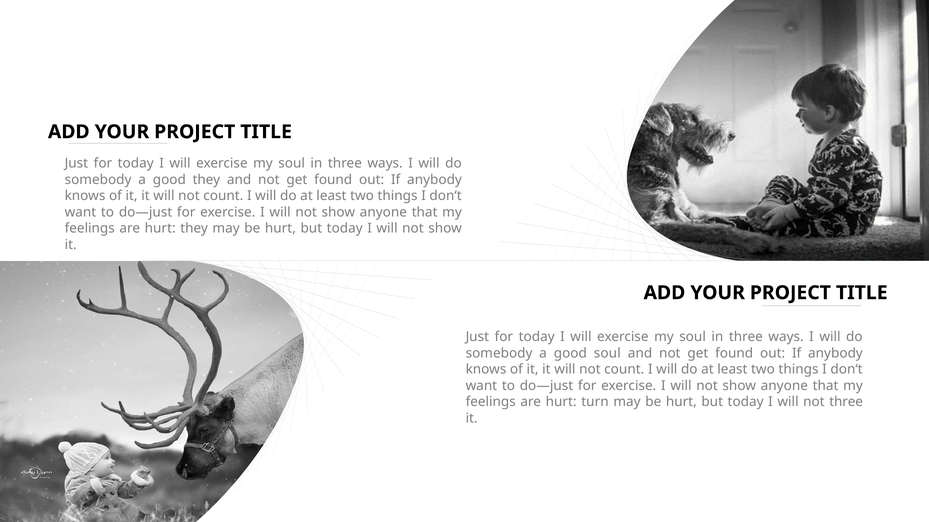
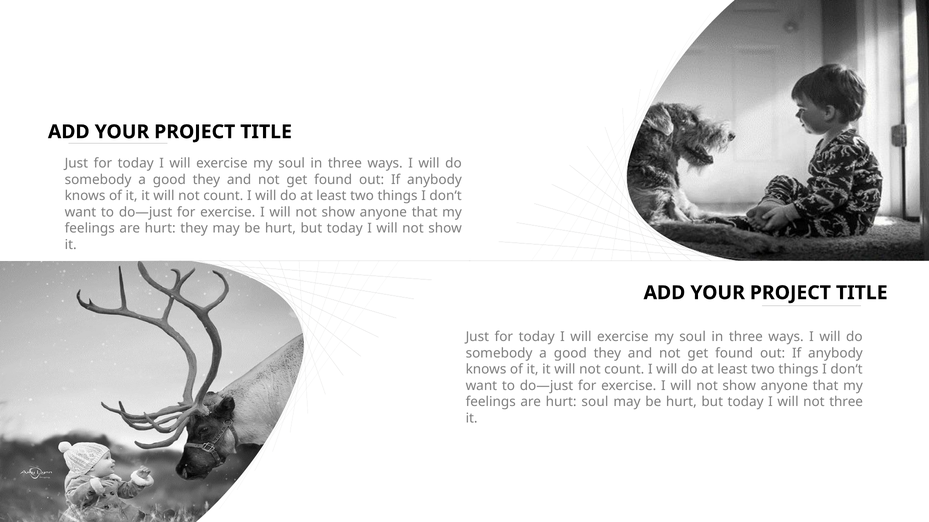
soul at (607, 353): soul -> they
hurt turn: turn -> soul
